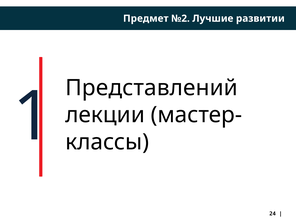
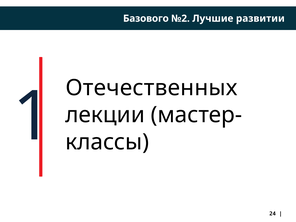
Предмет: Предмет -> Базового
Представлений: Представлений -> Отечественных
